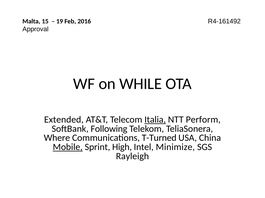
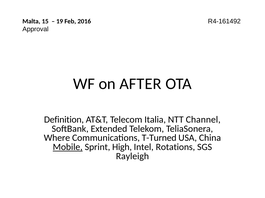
WHILE: WHILE -> AFTER
Extended: Extended -> Definition
Italia underline: present -> none
Perform: Perform -> Channel
Following: Following -> Extended
Minimize: Minimize -> Rotations
